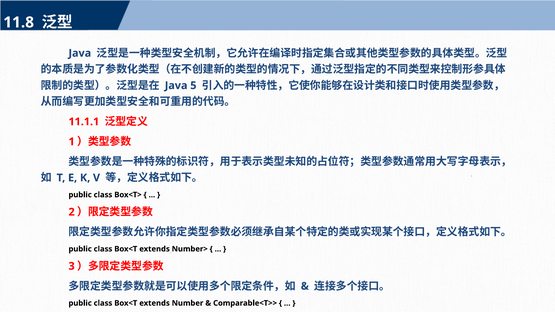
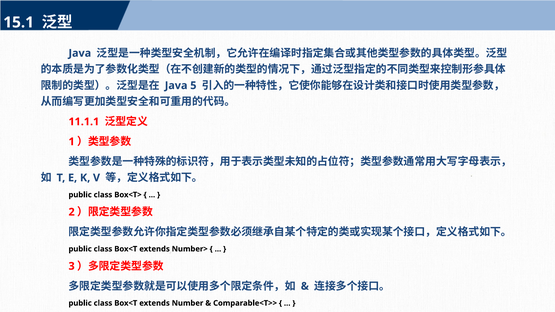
11.8: 11.8 -> 15.1
